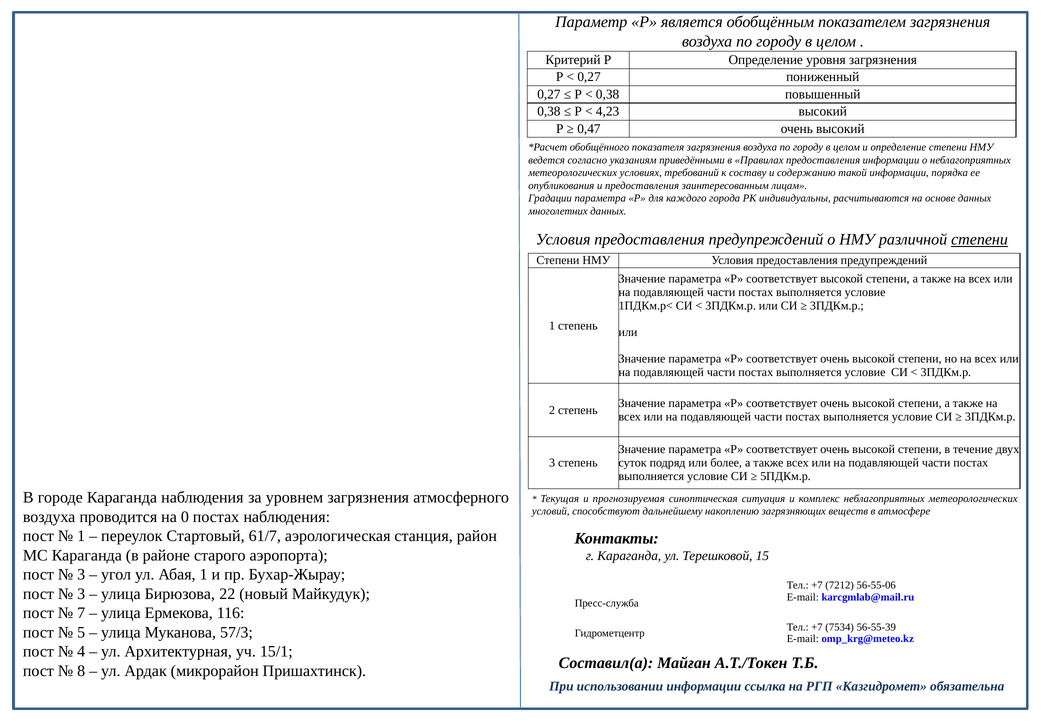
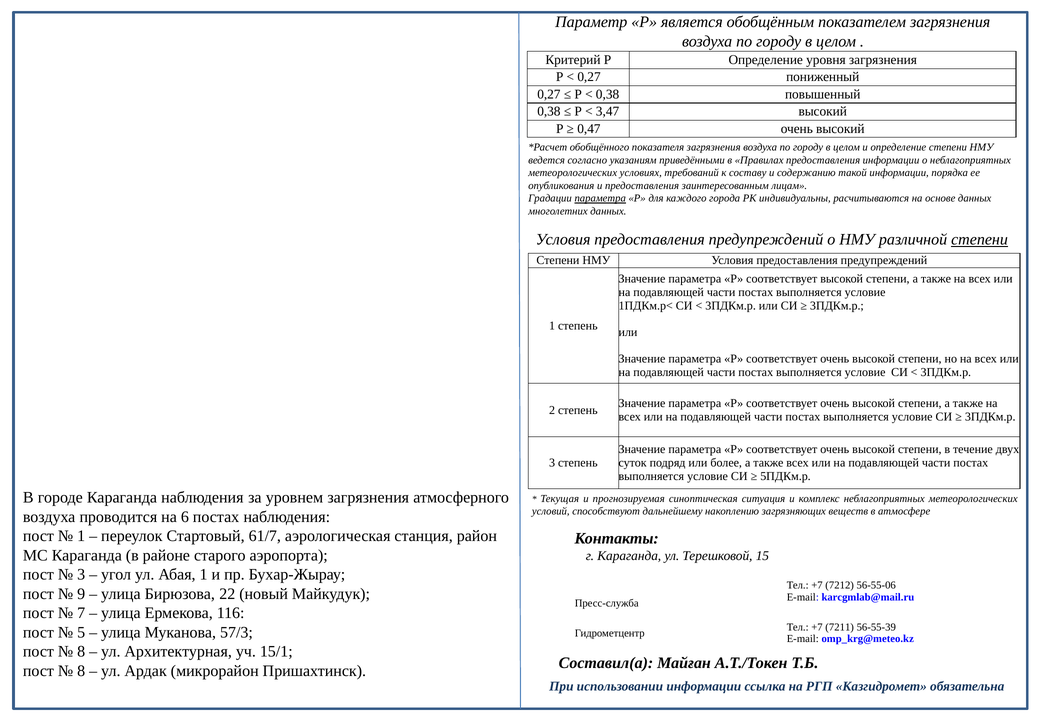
4,23: 4,23 -> 3,47
параметра at (600, 198) underline: none -> present
0: 0 -> 6
3 at (81, 594): 3 -> 9
7534: 7534 -> 7211
4 at (81, 651): 4 -> 8
